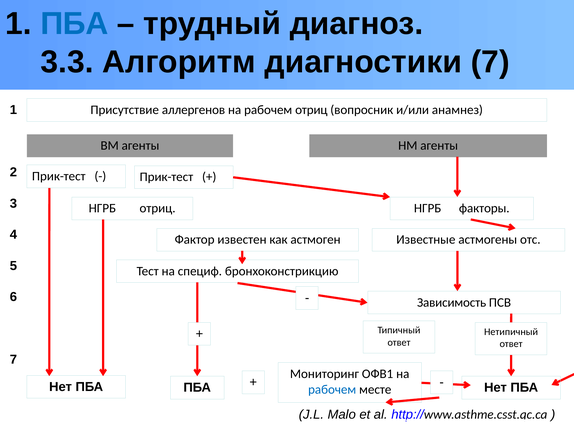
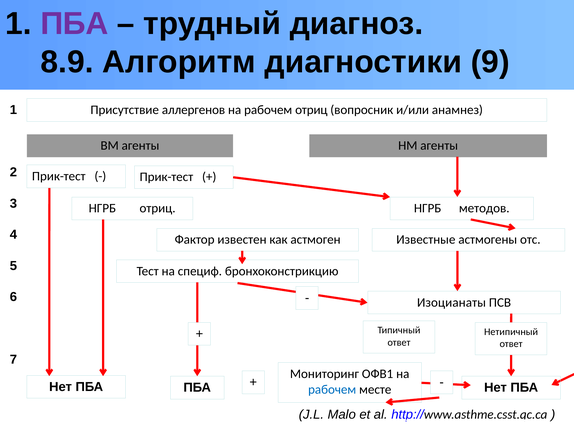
ПБА at (74, 24) colour: blue -> purple
3.3: 3.3 -> 8.9
диагностики 7: 7 -> 9
факторы: факторы -> методов
Зависимость: Зависимость -> Изоцианаты
